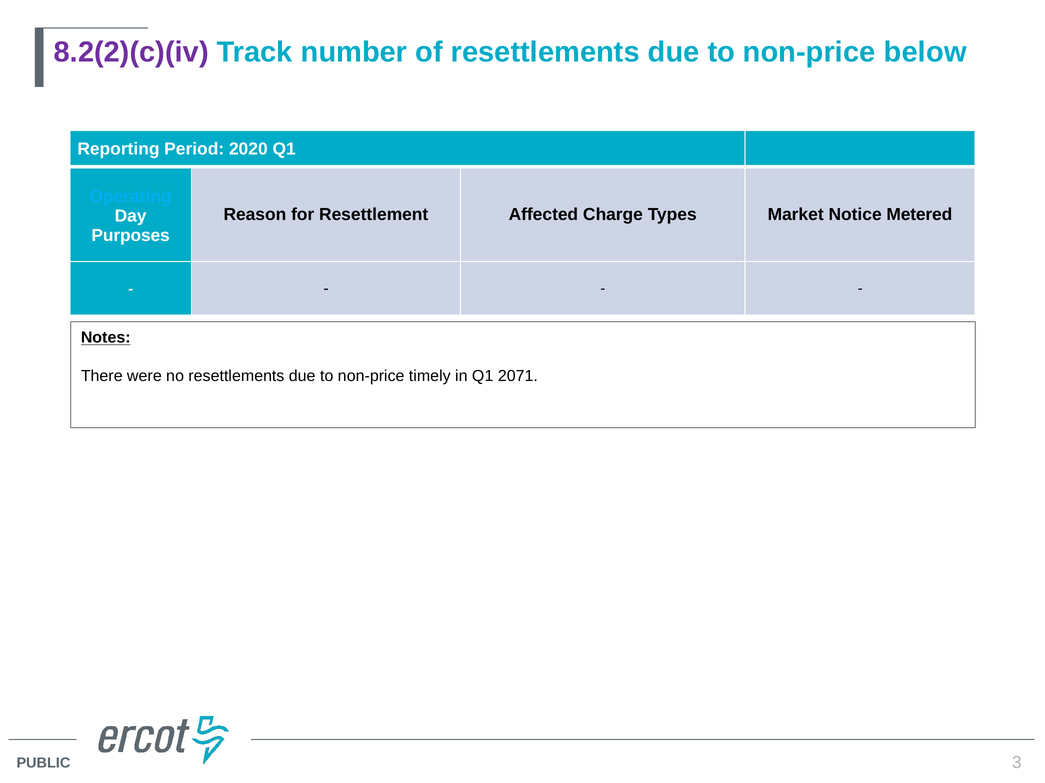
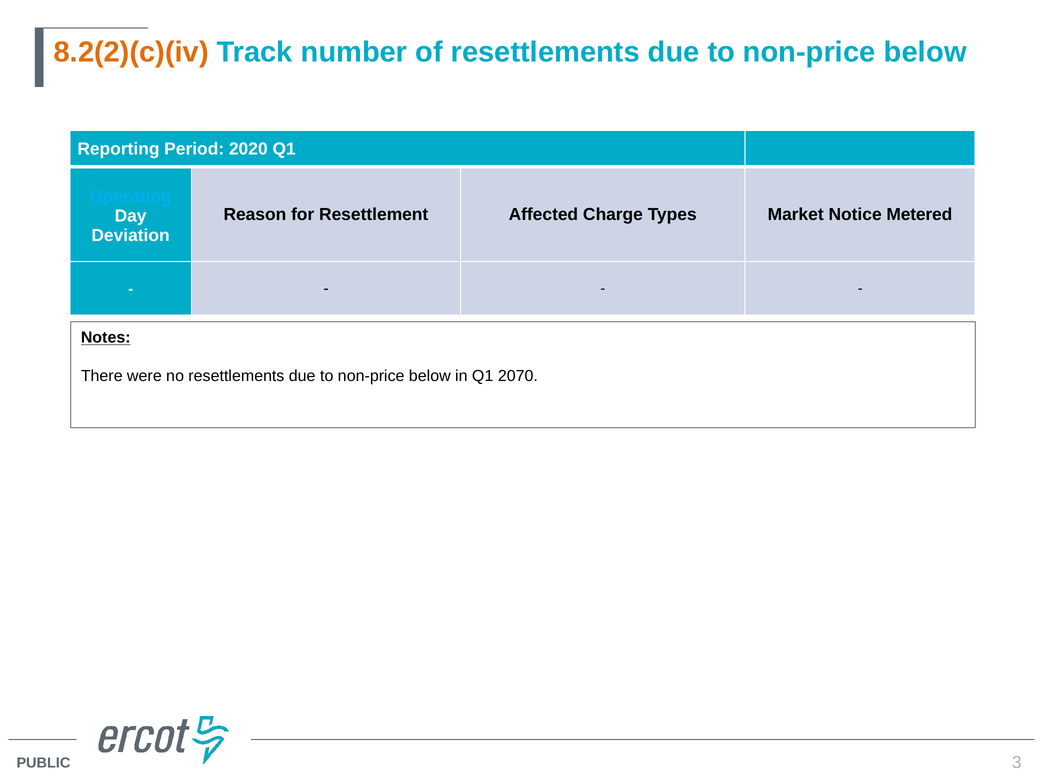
8.2(2)(c)(iv colour: purple -> orange
Purposes: Purposes -> Deviation
timely at (430, 376): timely -> below
2071: 2071 -> 2070
